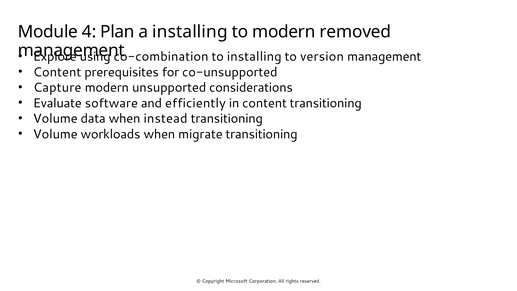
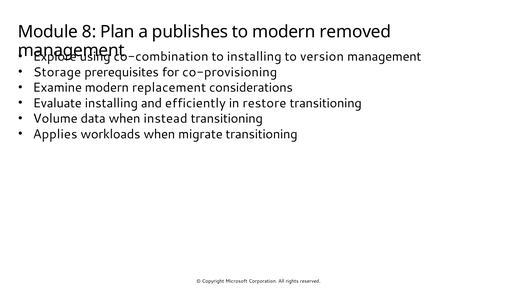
4: 4 -> 8
a installing: installing -> publishes
Content at (57, 72): Content -> Storage
co-unsupported: co-unsupported -> co-provisioning
Capture: Capture -> Examine
unsupported: unsupported -> replacement
Evaluate software: software -> installing
in content: content -> restore
Volume at (55, 134): Volume -> Applies
